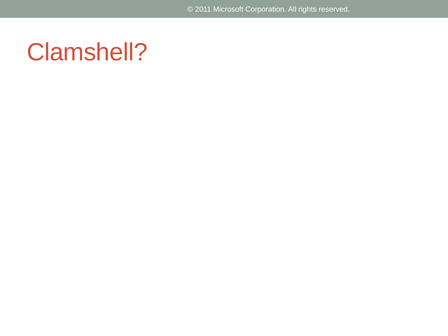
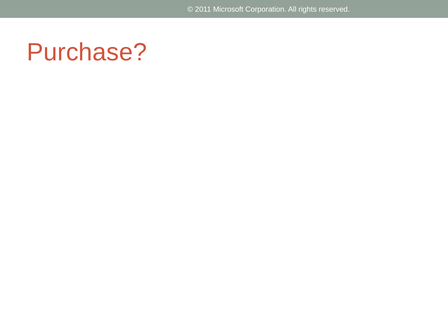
Clamshell: Clamshell -> Purchase
